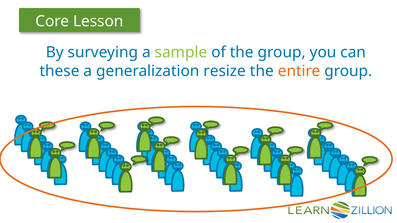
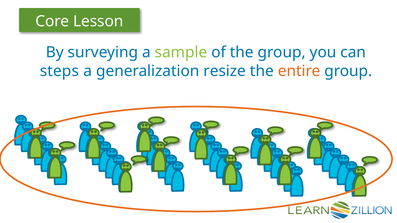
these: these -> steps
